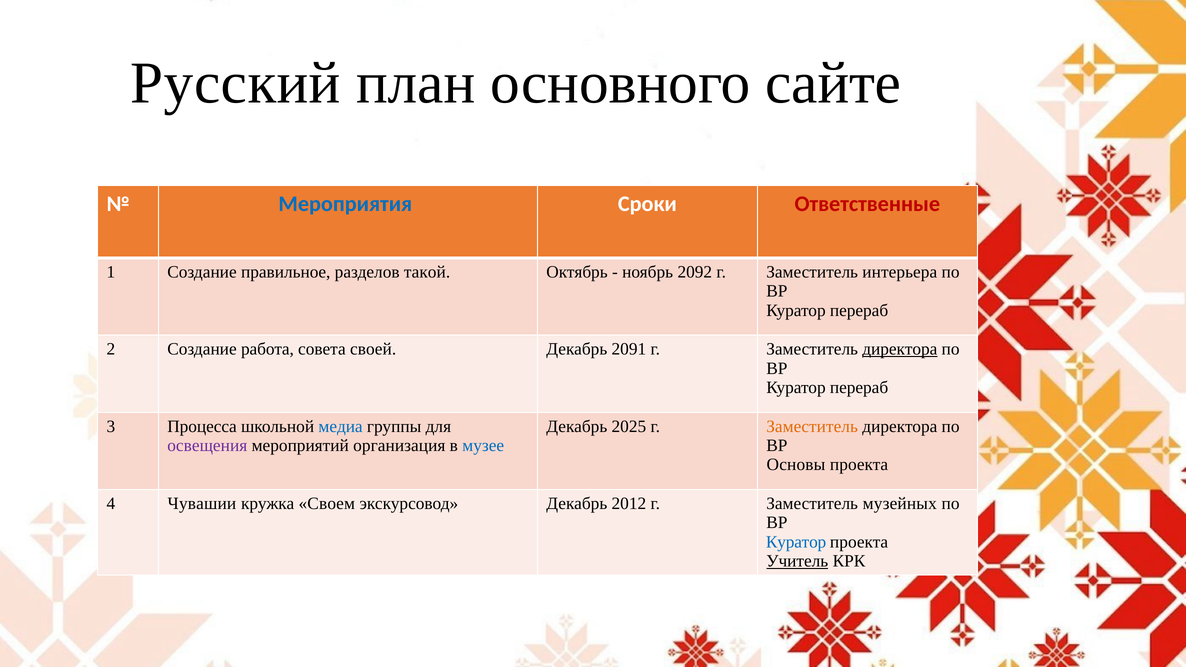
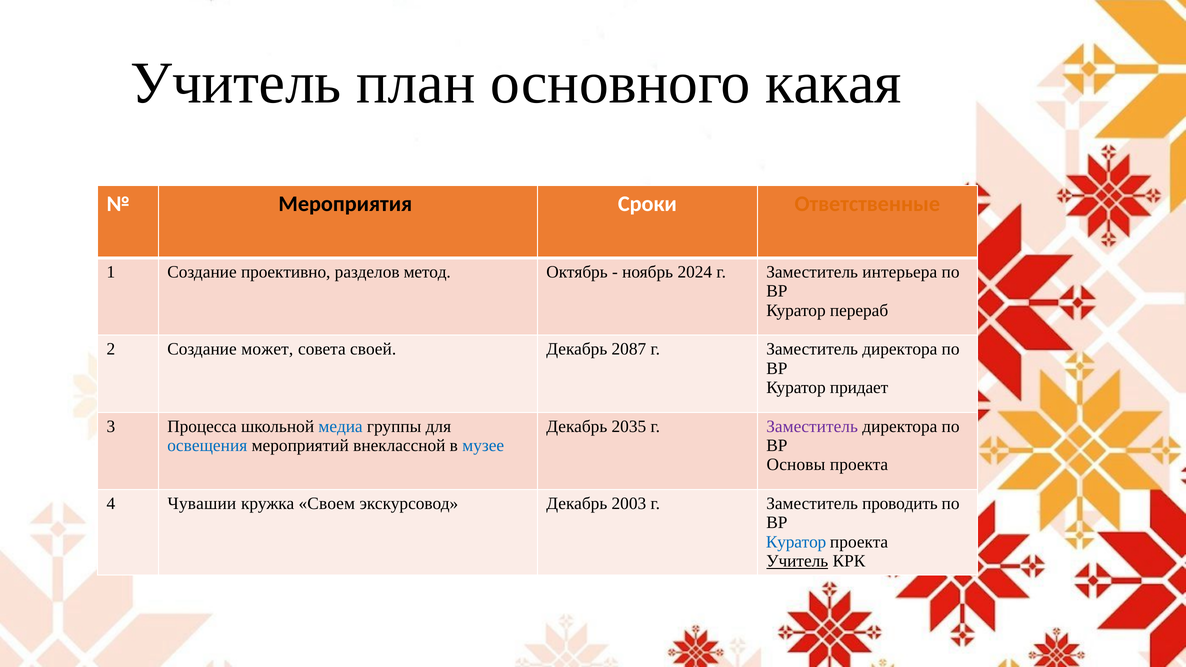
Русский at (236, 83): Русский -> Учитель
сайте: сайте -> какая
Мероприятия colour: blue -> black
Ответственные colour: red -> orange
правильное: правильное -> проективно
такой: такой -> метод
2092: 2092 -> 2024
работа: работа -> может
2091: 2091 -> 2087
директора at (900, 349) underline: present -> none
перераб at (859, 388): перераб -> придает
2025: 2025 -> 2035
Заместитель at (812, 426) colour: orange -> purple
освещения colour: purple -> blue
организация: организация -> внеклассной
2012: 2012 -> 2003
музейных: музейных -> проводить
